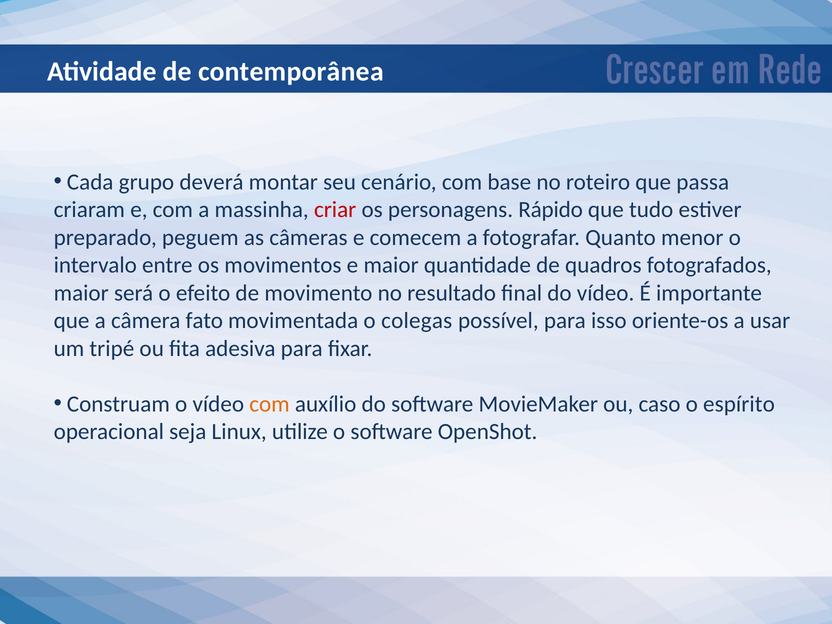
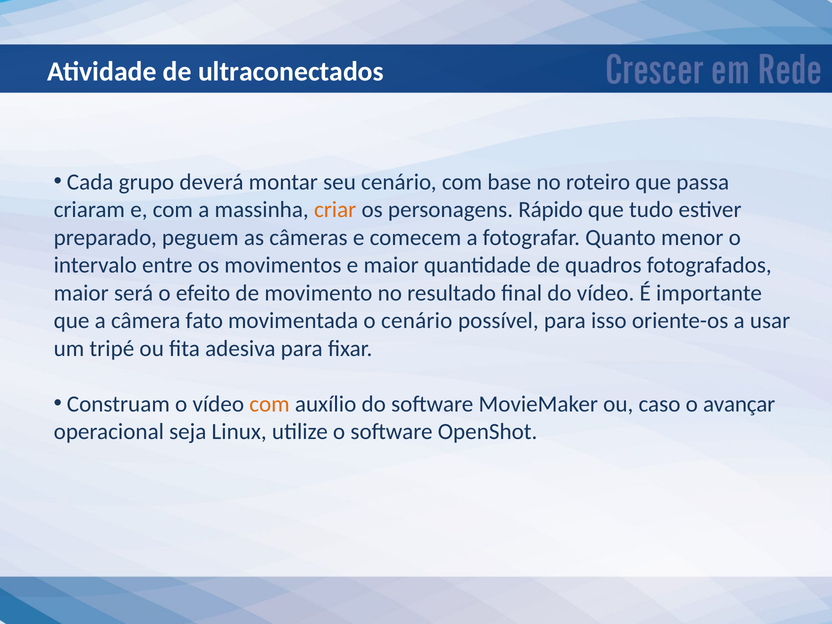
contemporânea: contemporânea -> ultraconectados
criar colour: red -> orange
o colegas: colegas -> cenário
espírito: espírito -> avançar
